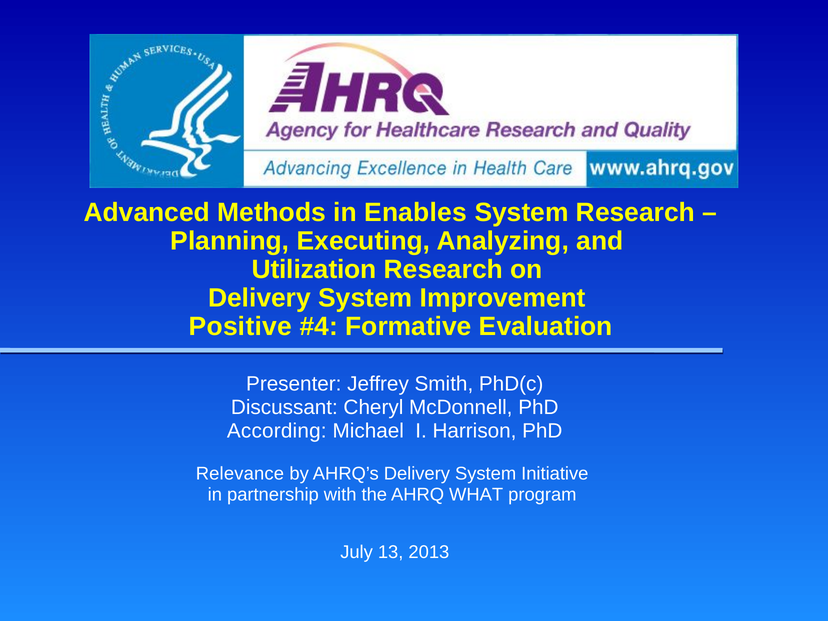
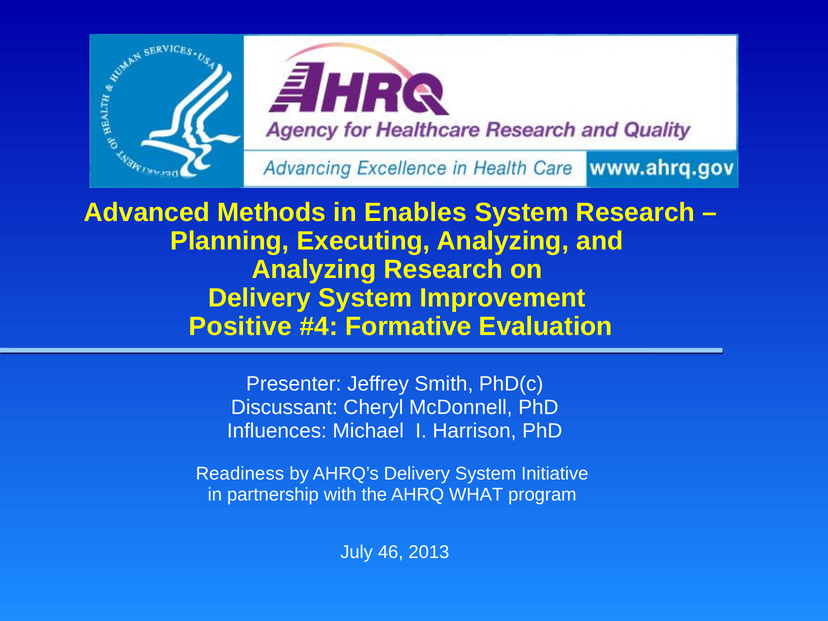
Utilization at (314, 269): Utilization -> Analyzing
According: According -> Influences
Relevance: Relevance -> Readiness
13: 13 -> 46
